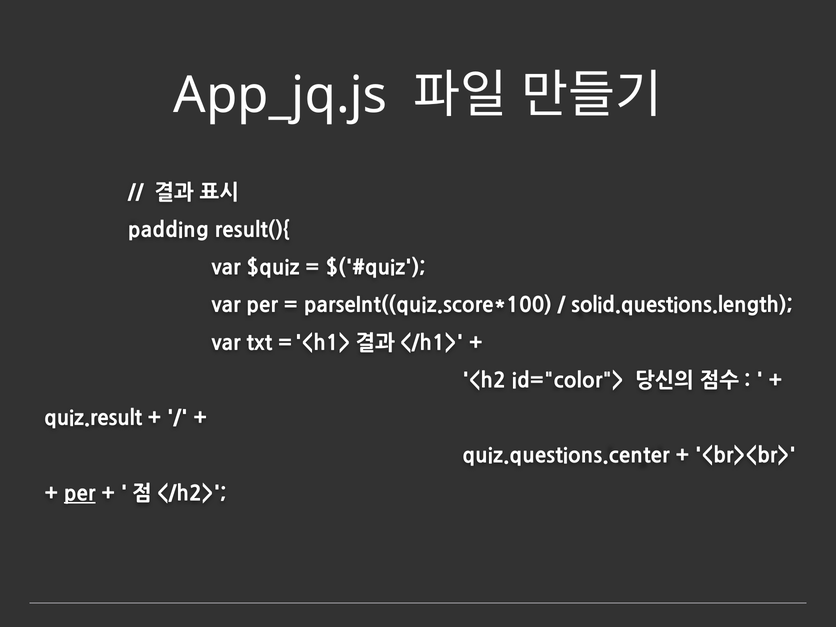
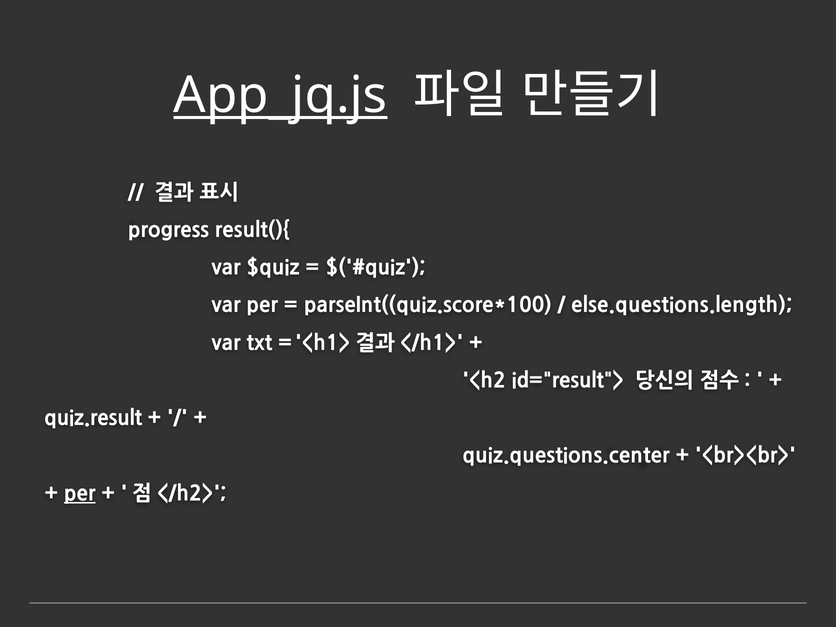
App_jq.js underline: none -> present
padding: padding -> progress
solid.questions.length: solid.questions.length -> else.questions.length
id="color">: id="color"> -> id="result">
